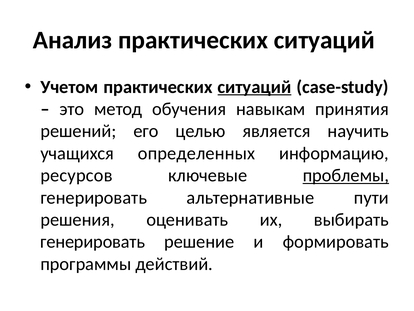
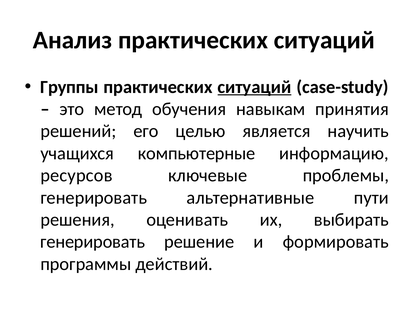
Учетом: Учетом -> Группы
определенных: определенных -> компьютерные
проблемы underline: present -> none
